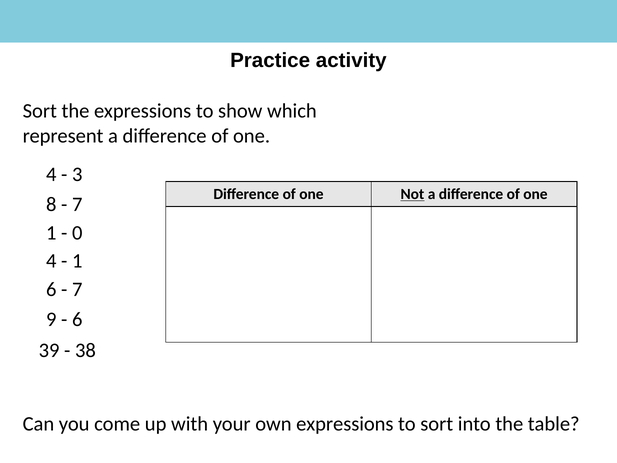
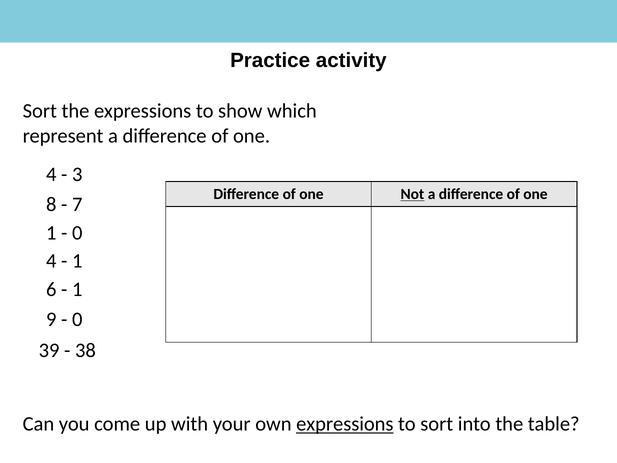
7 at (77, 289): 7 -> 1
6 at (77, 319): 6 -> 0
expressions at (345, 424) underline: none -> present
